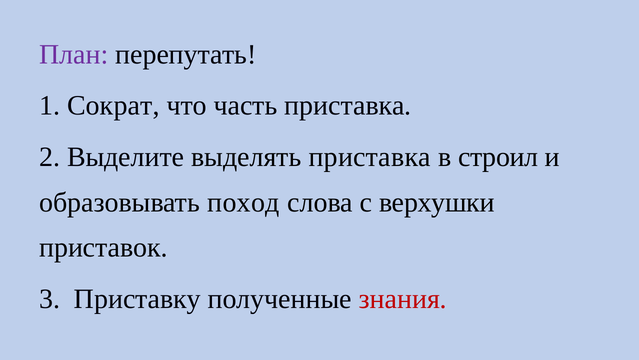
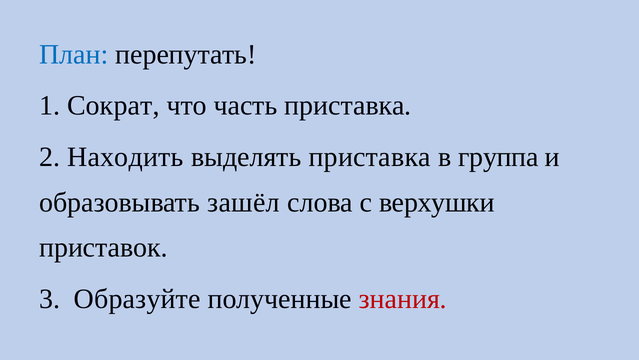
План colour: purple -> blue
Выделите: Выделите -> Находить
строил: строил -> группа
поход: поход -> зашёл
Приставку: Приставку -> Образуйте
